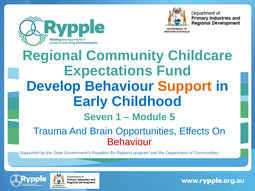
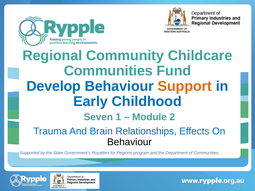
Expectations at (108, 71): Expectations -> Communities
5: 5 -> 2
Opportunities: Opportunities -> Relationships
Behaviour at (129, 142) colour: red -> black
